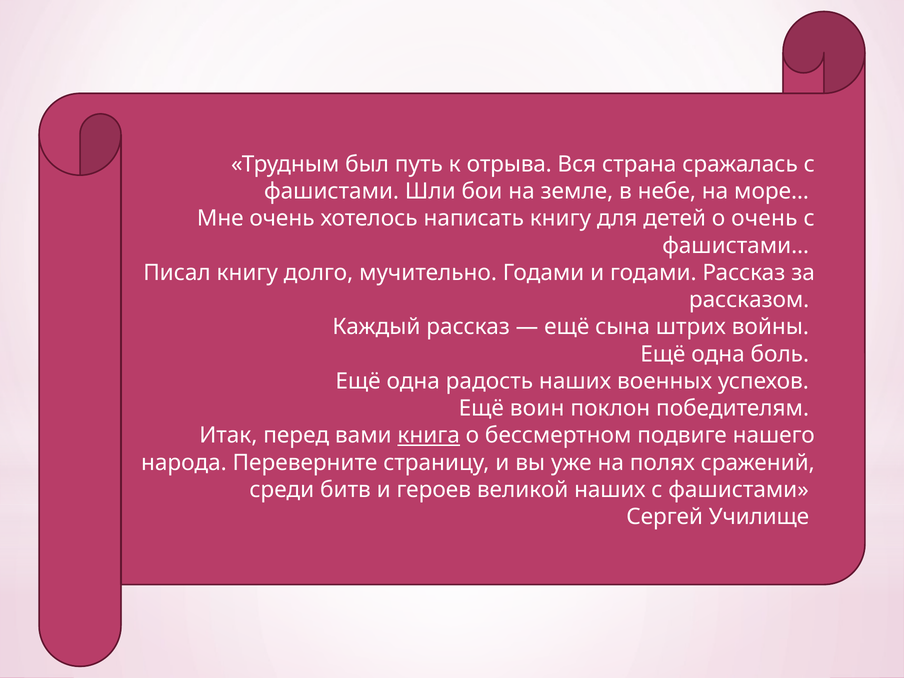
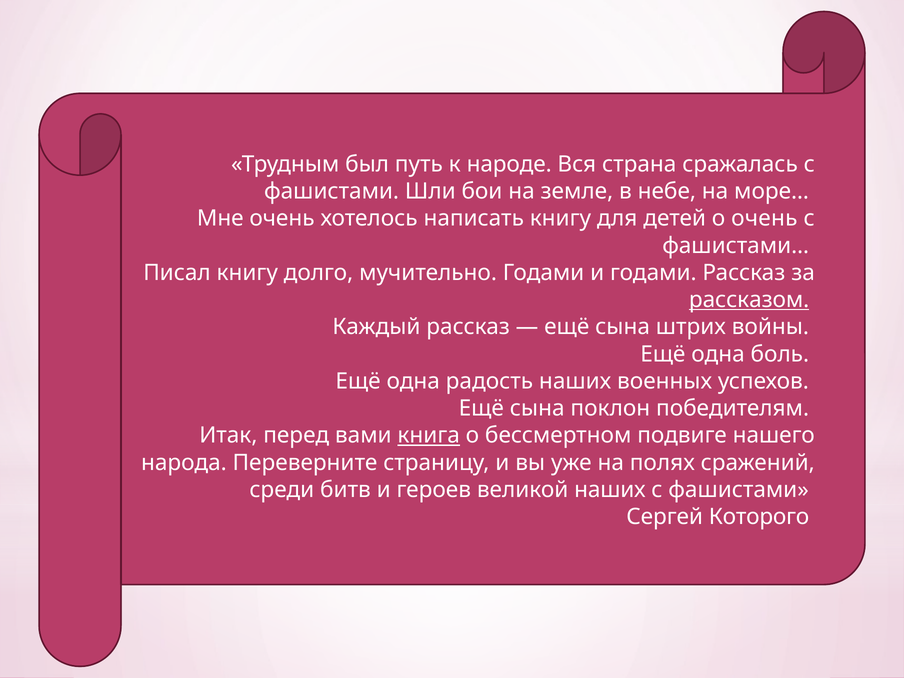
отрыва: отрыва -> народе
рассказом underline: none -> present
воин at (537, 408): воин -> сына
Училище: Училище -> Которого
